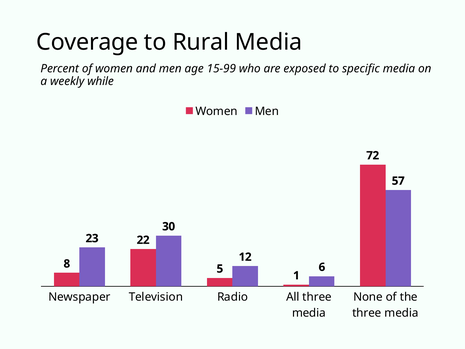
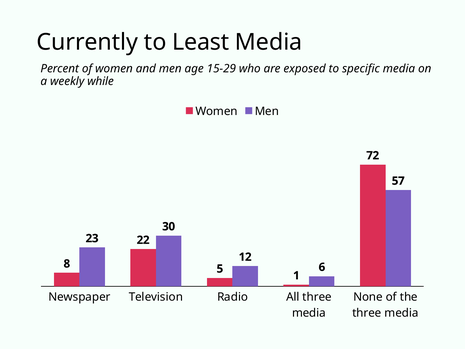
Coverage: Coverage -> Currently
Rural: Rural -> Least
15-99: 15-99 -> 15-29
